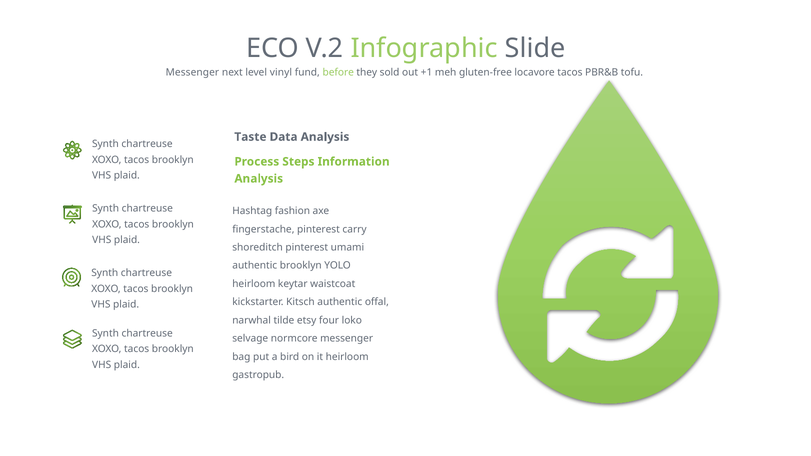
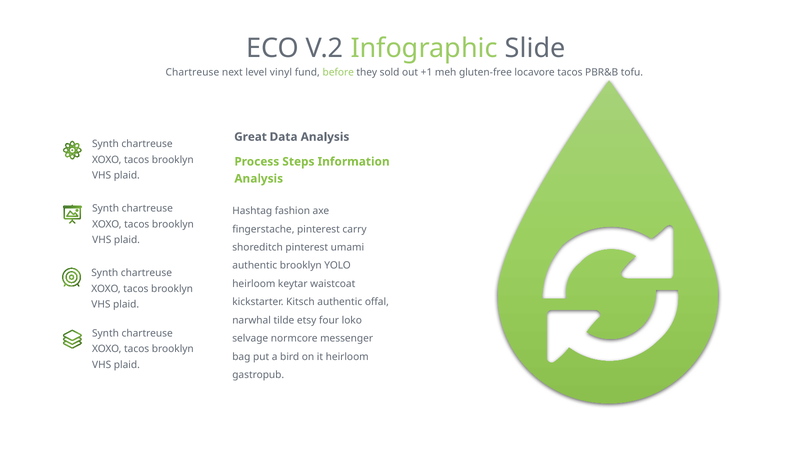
Messenger at (192, 72): Messenger -> Chartreuse
Taste: Taste -> Great
